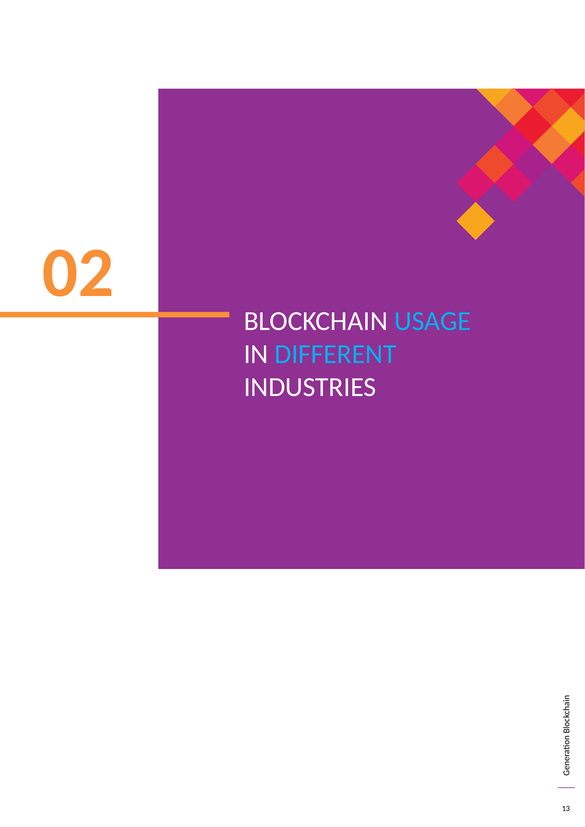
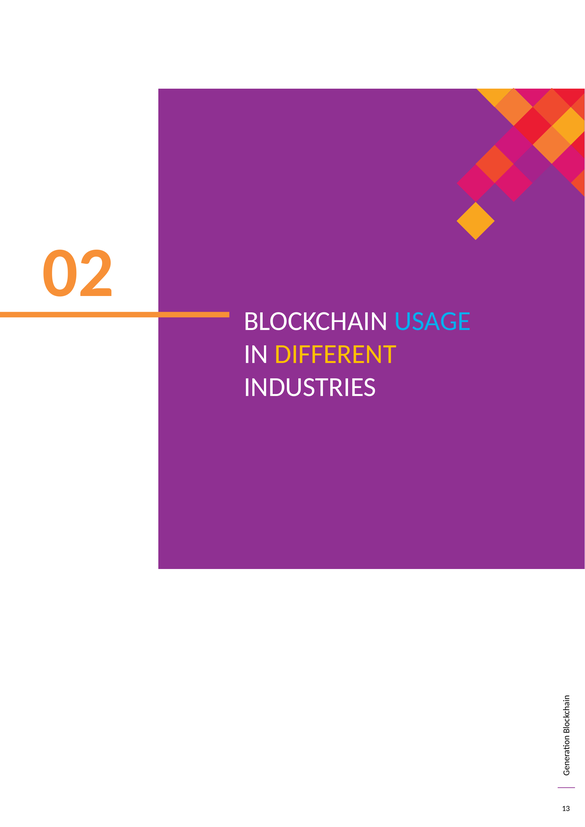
DIFFERENT colour: light blue -> yellow
